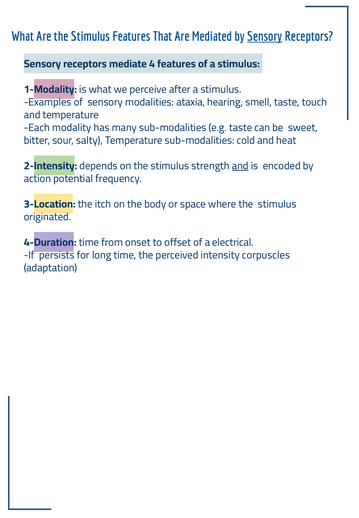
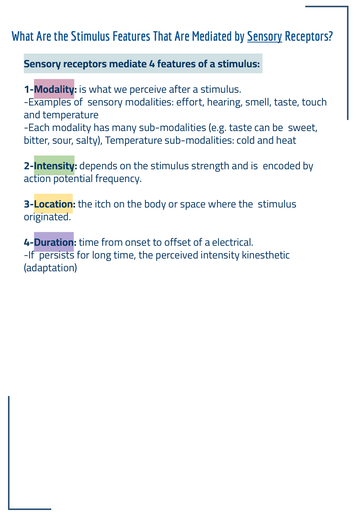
ataxia: ataxia -> effort
and at (240, 166) underline: present -> none
corpuscles: corpuscles -> kinesthetic
